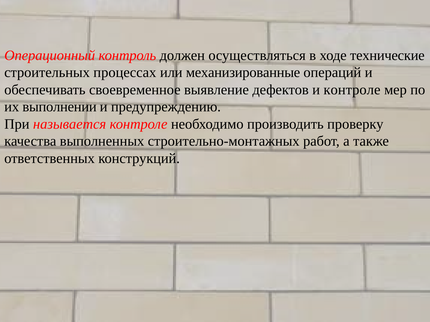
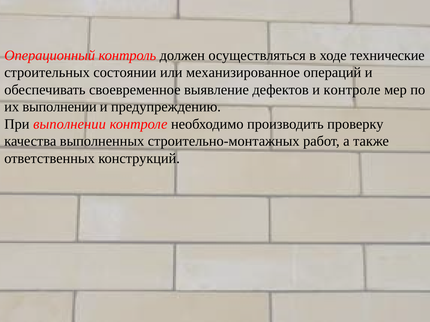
процессах: процессах -> состоянии
механизированные: механизированные -> механизированное
При называется: называется -> выполнении
